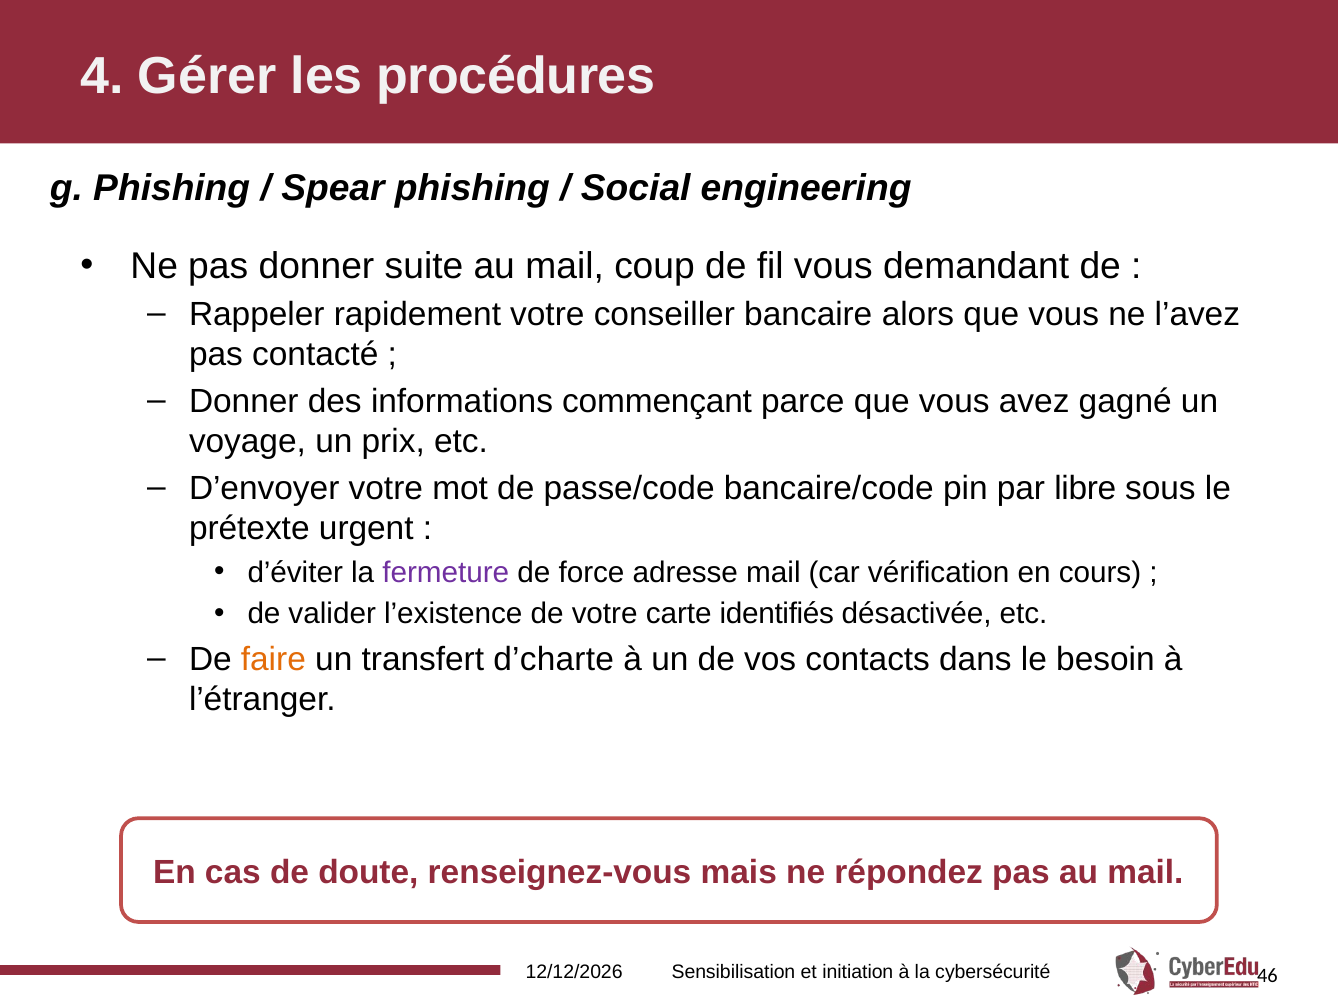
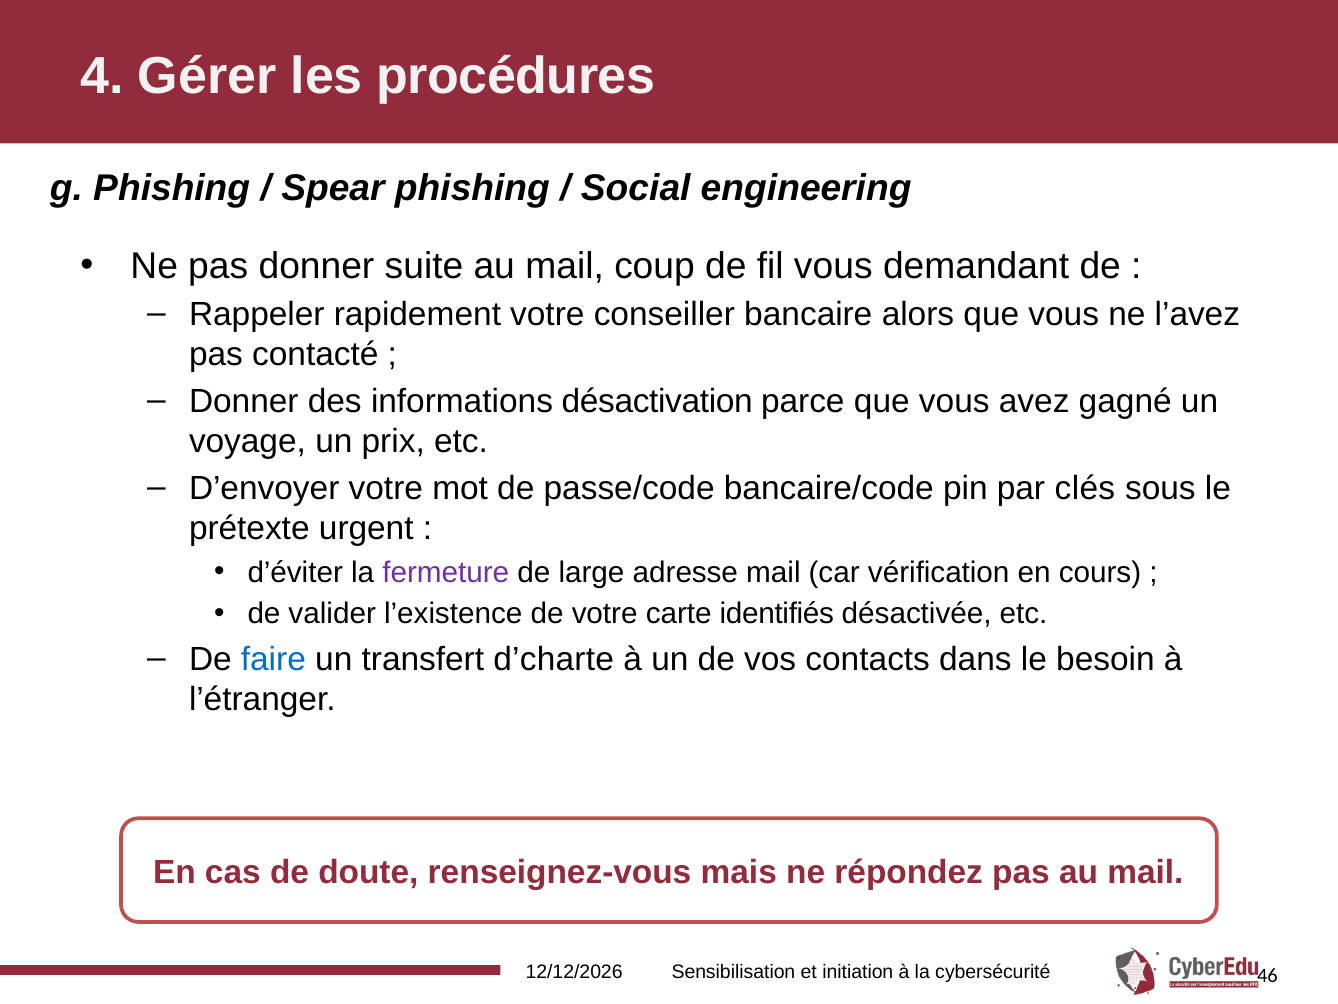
commençant: commençant -> désactivation
libre: libre -> clés
force: force -> large
faire colour: orange -> blue
